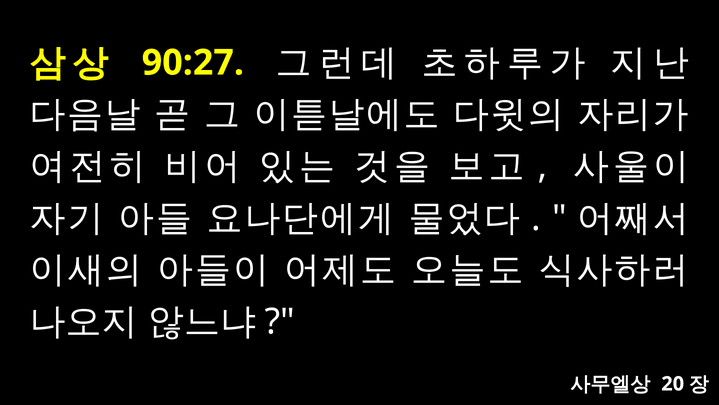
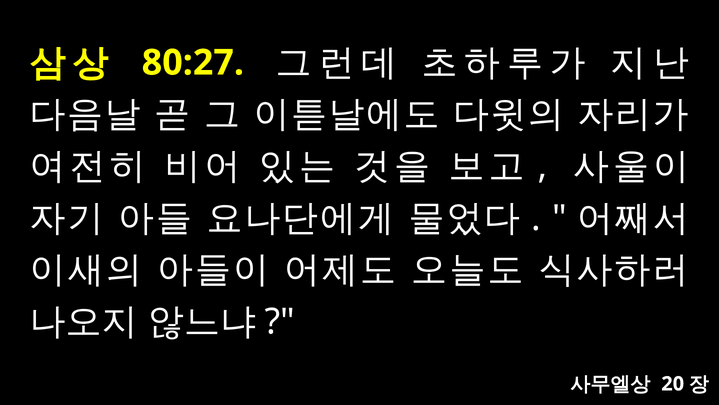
90:27: 90:27 -> 80:27
